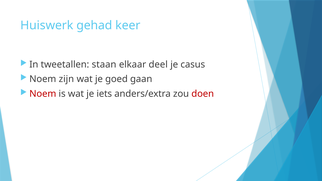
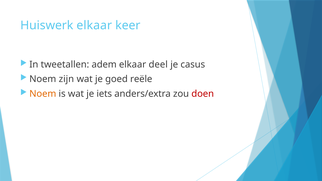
Huiswerk gehad: gehad -> elkaar
staan: staan -> adem
gaan: gaan -> reële
Noem at (43, 94) colour: red -> orange
